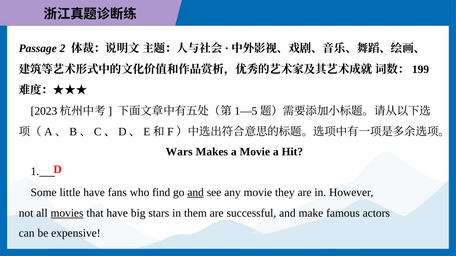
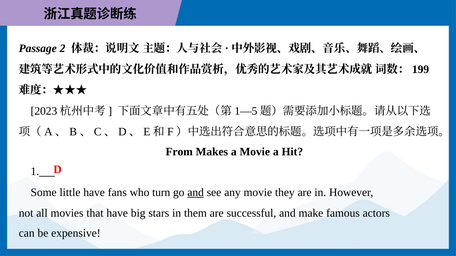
Wars: Wars -> From
find: find -> turn
movies underline: present -> none
